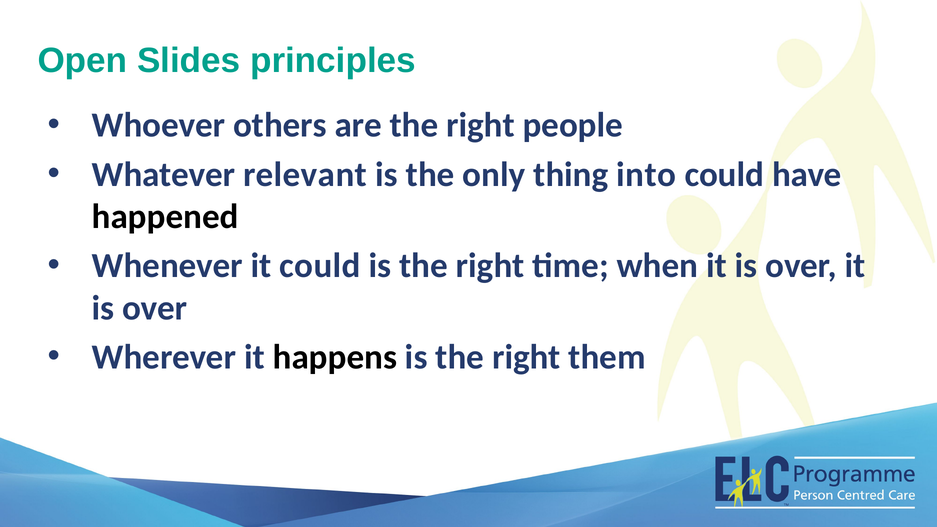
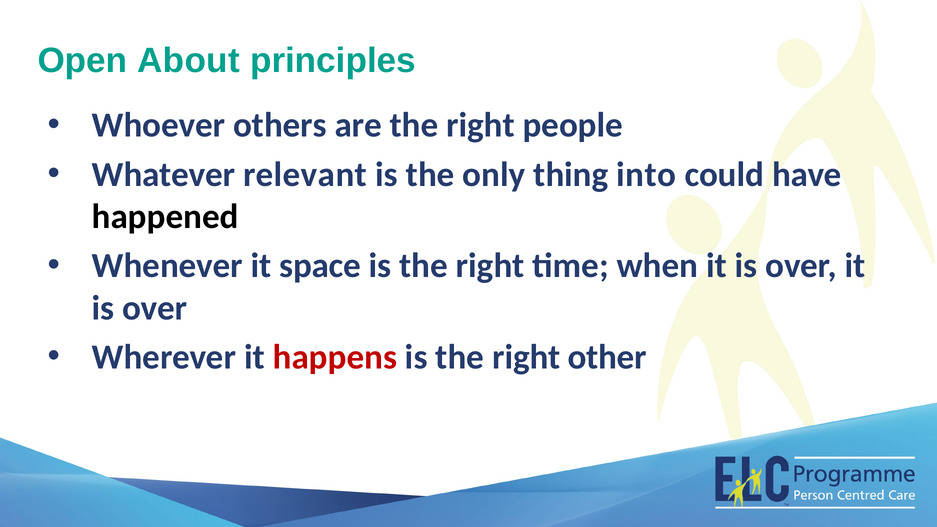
Slides: Slides -> About
it could: could -> space
happens colour: black -> red
them: them -> other
